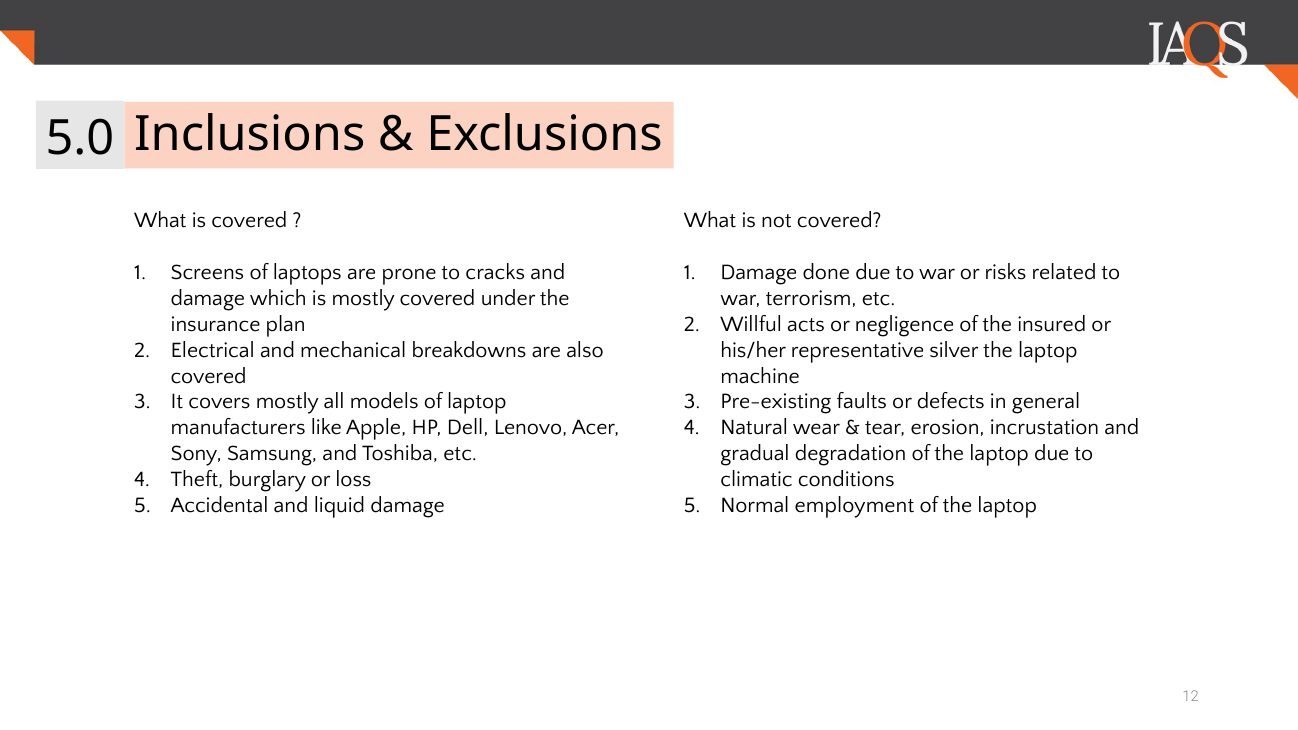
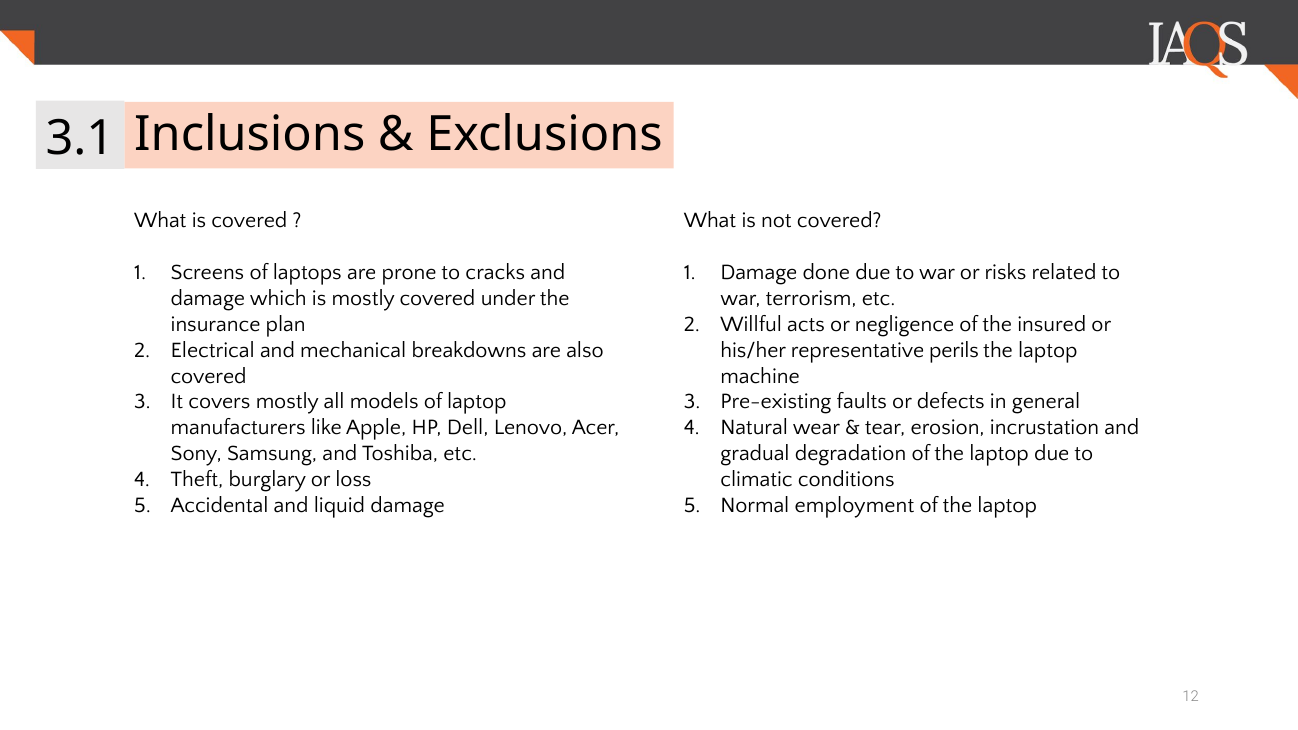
5.0: 5.0 -> 3.1
silver: silver -> perils
